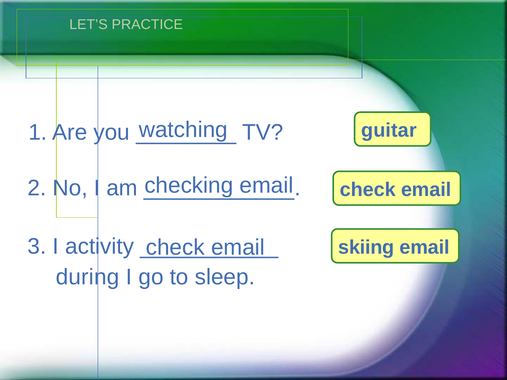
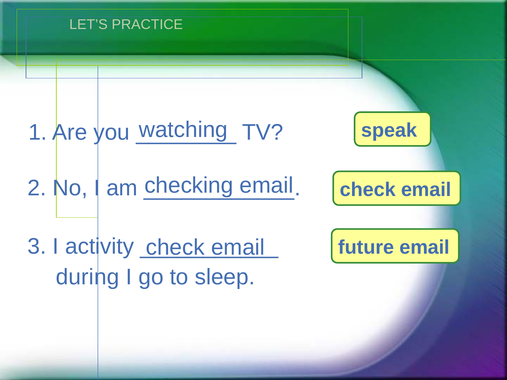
guitar: guitar -> speak
skiing: skiing -> future
